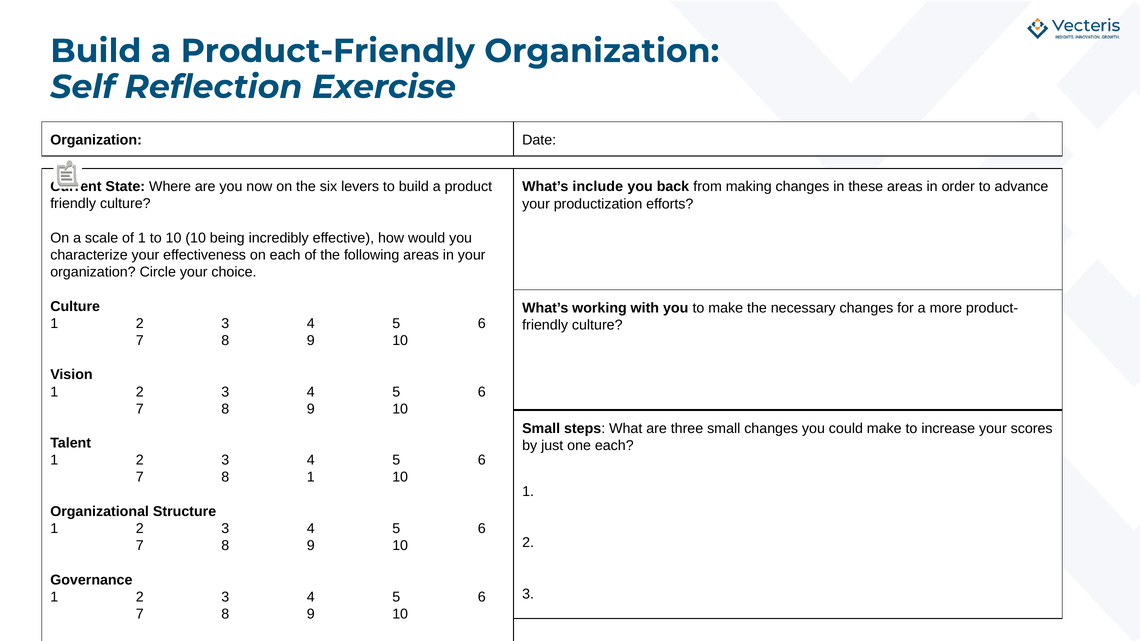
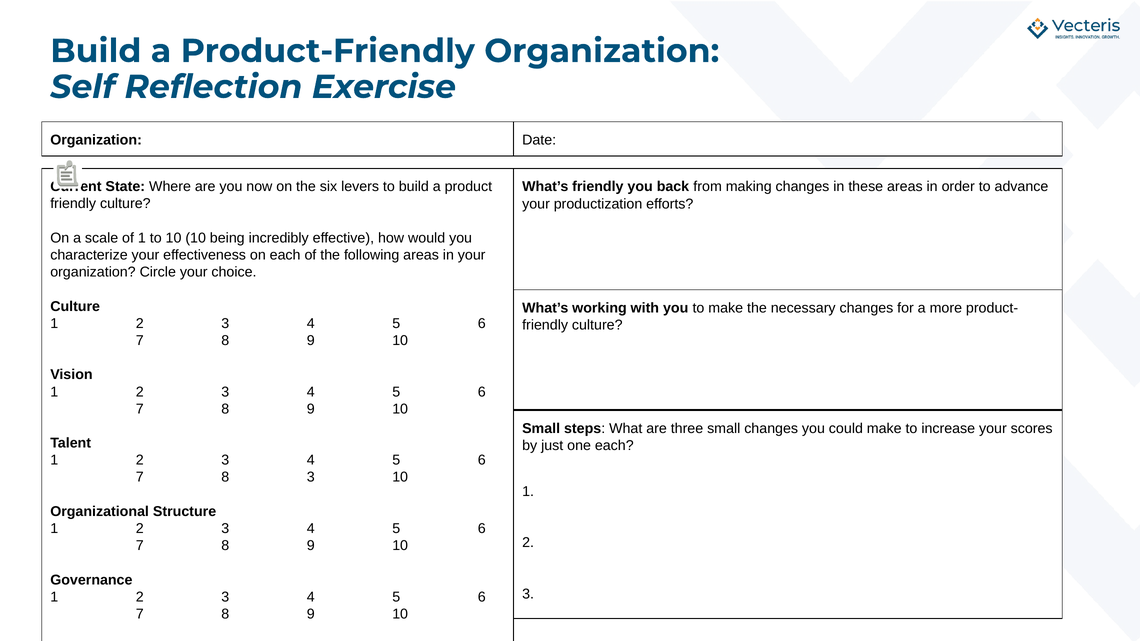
What’s include: include -> friendly
8 1: 1 -> 3
